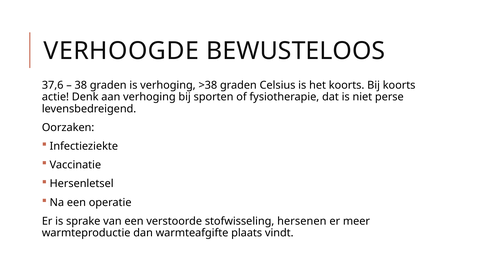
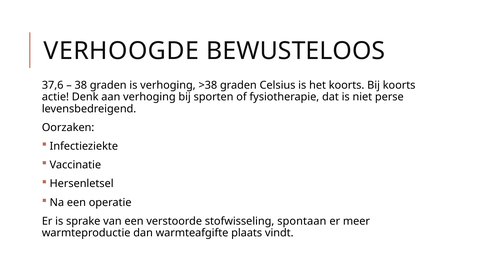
hersenen: hersenen -> spontaan
